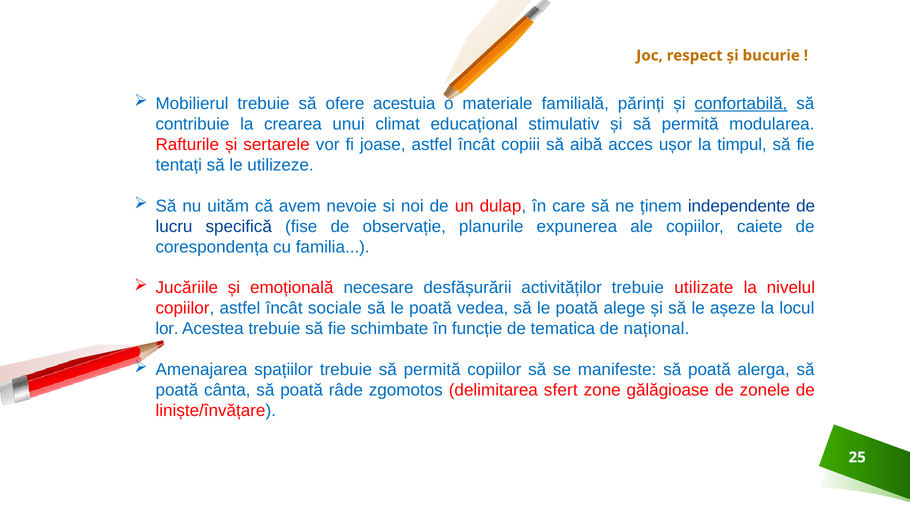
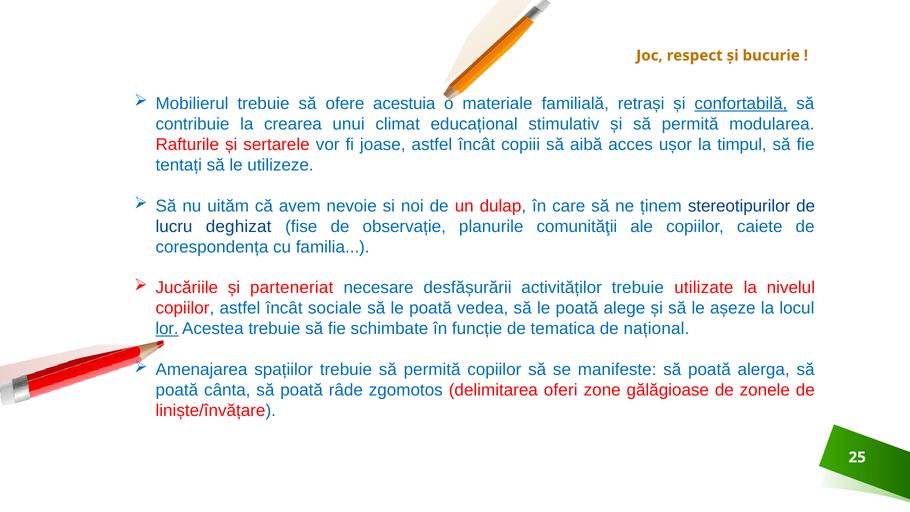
părinți: părinți -> retrași
independente: independente -> stereotipurilor
specifică: specifică -> deghizat
expunerea: expunerea -> comunităţii
emoțională: emoțională -> parteneriat
lor underline: none -> present
sfert: sfert -> oferi
